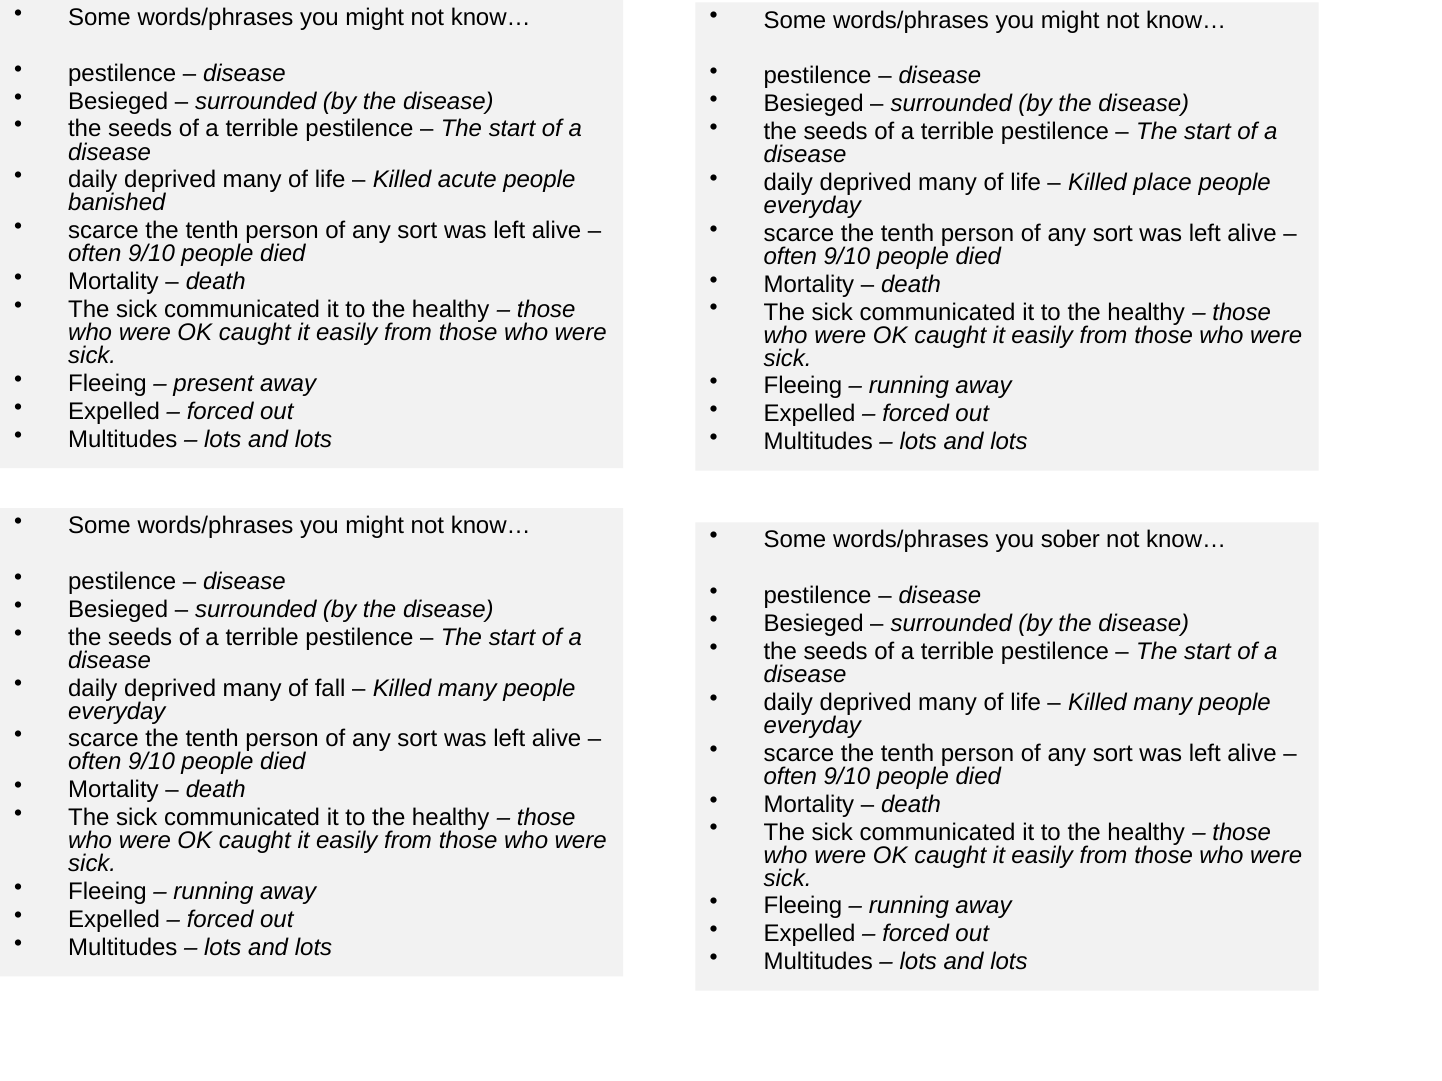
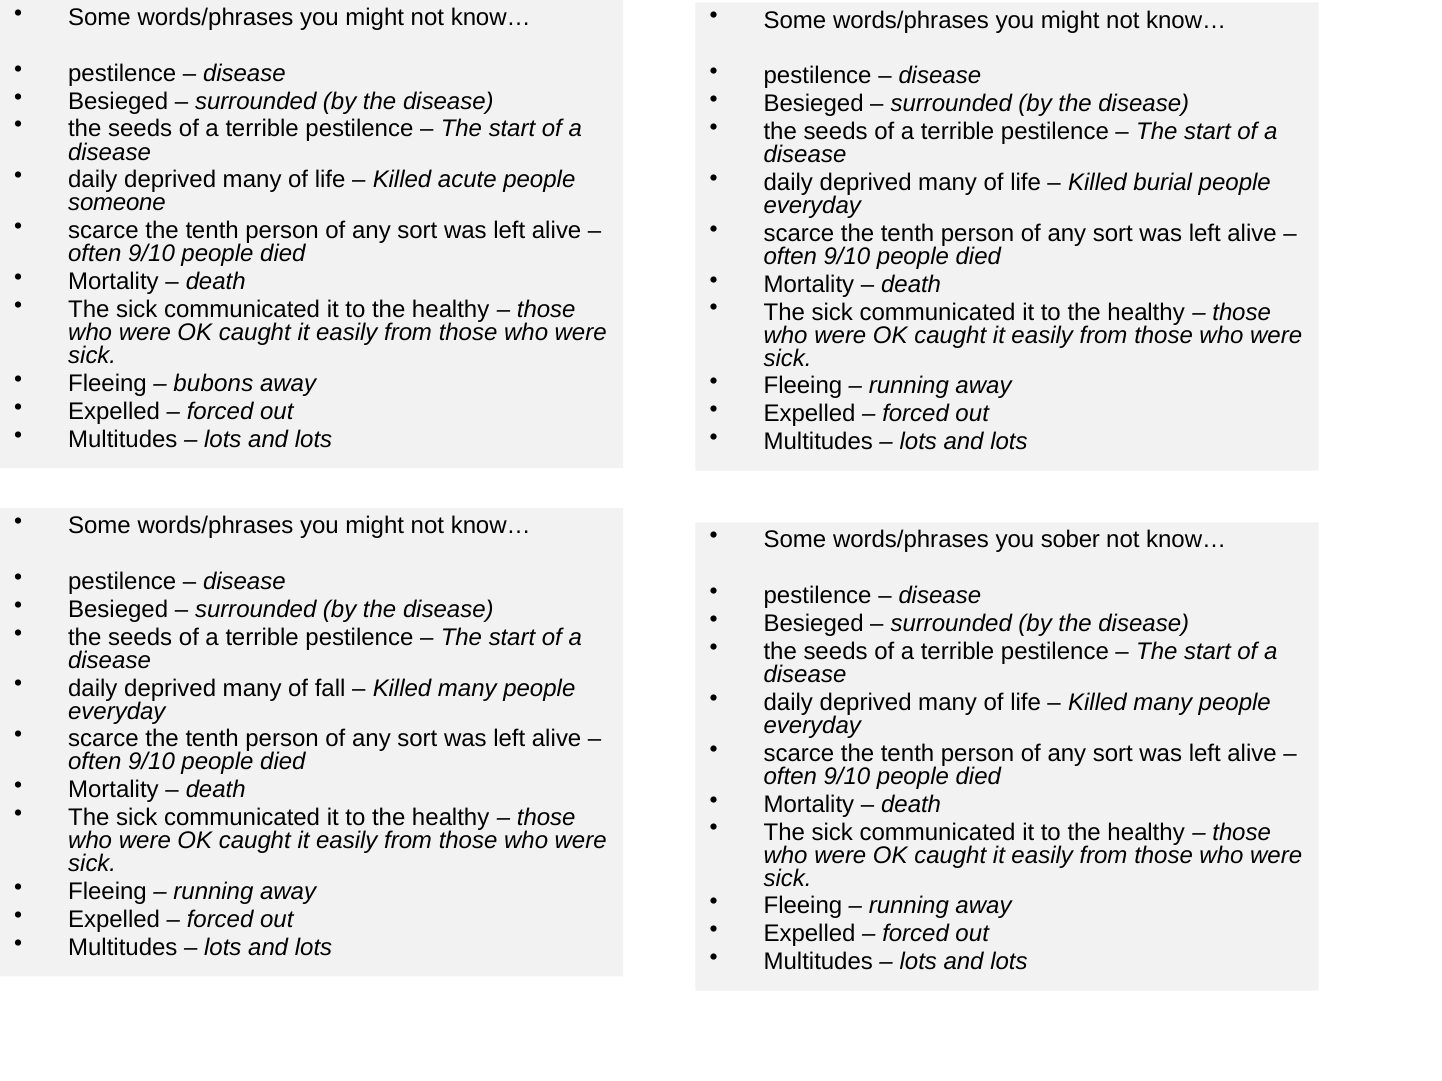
place: place -> burial
banished: banished -> someone
present: present -> bubons
